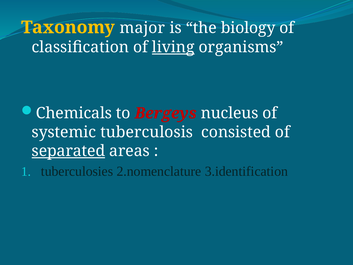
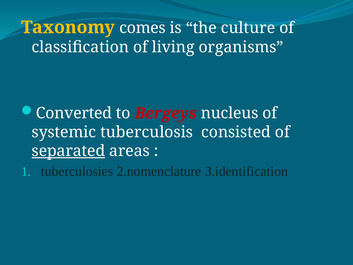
major: major -> comes
biology: biology -> culture
living underline: present -> none
Chemicals: Chemicals -> Converted
